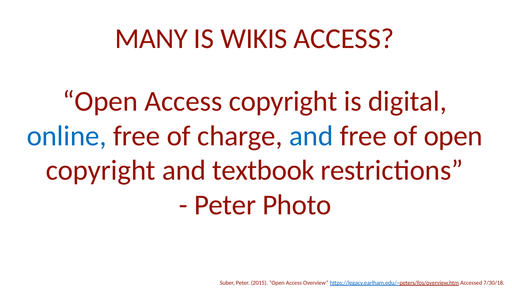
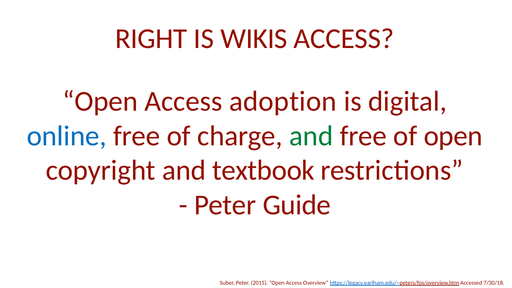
MANY: MANY -> RIGHT
Access copyright: copyright -> adoption
and at (311, 136) colour: blue -> green
Photo: Photo -> Guide
